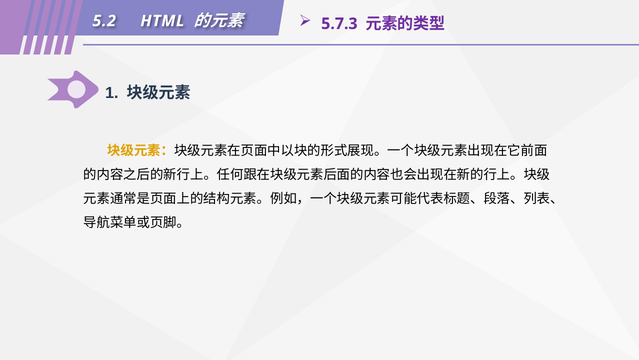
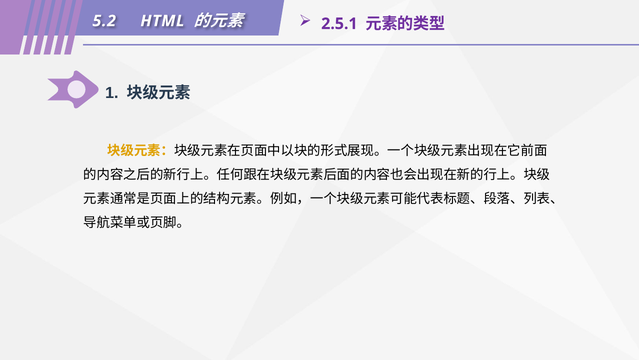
5.7.3: 5.7.3 -> 2.5.1
